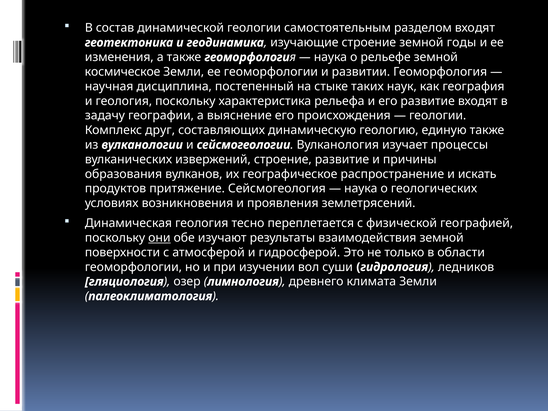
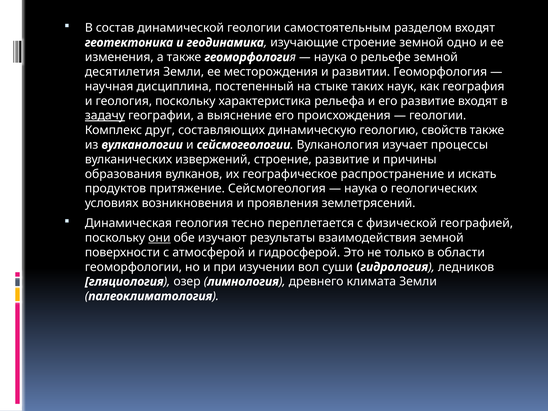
годы: годы -> одно
космическое: космическое -> десятилетия
ее геоморфологии: геоморфологии -> месторождения
задачу underline: none -> present
единую: единую -> свойств
